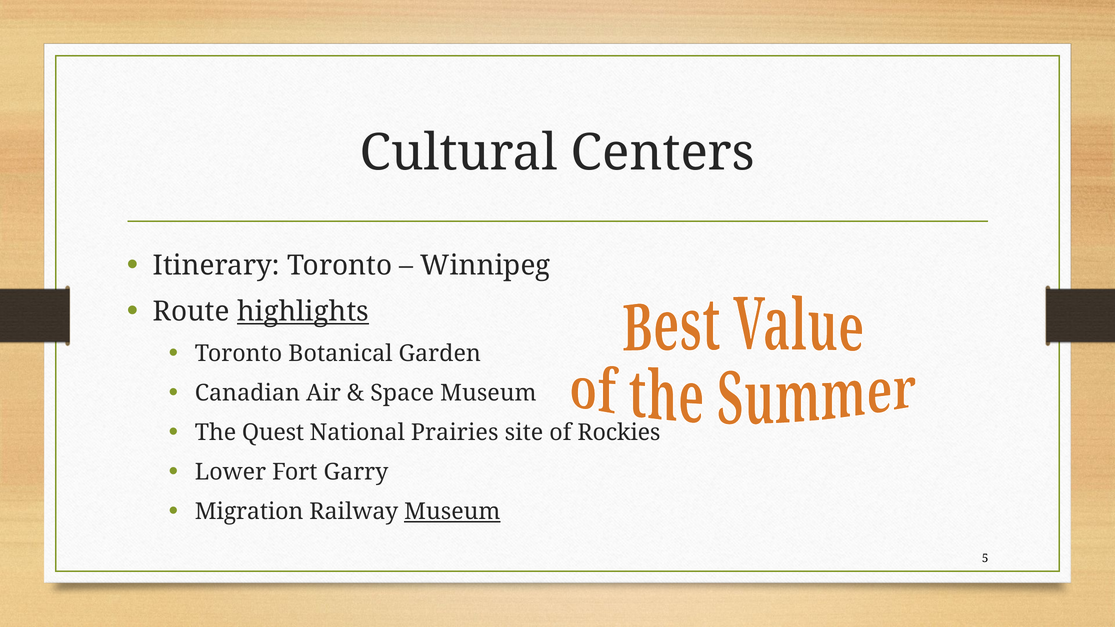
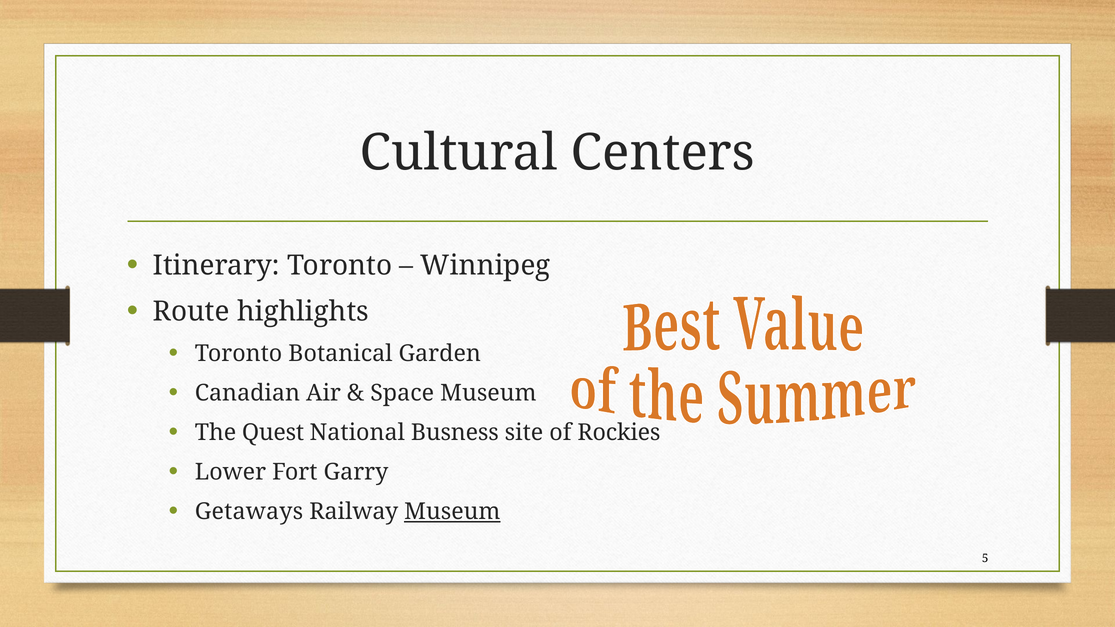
highlights underline: present -> none
Prairies: Prairies -> Busness
Migration: Migration -> Getaways
